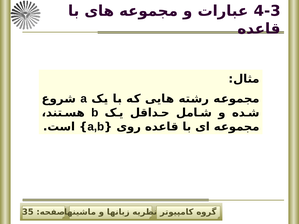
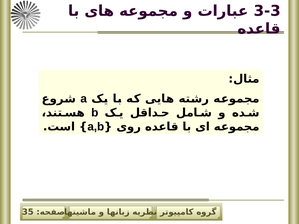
4-3: 4-3 -> 3-3
